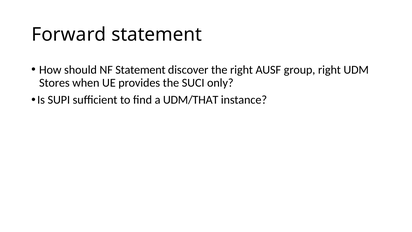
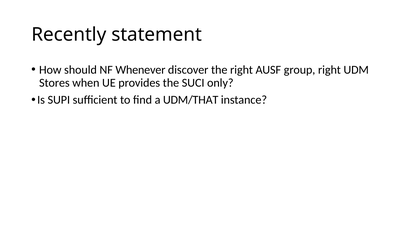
Forward: Forward -> Recently
NF Statement: Statement -> Whenever
